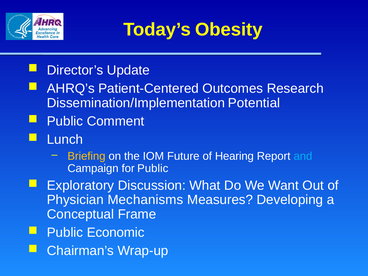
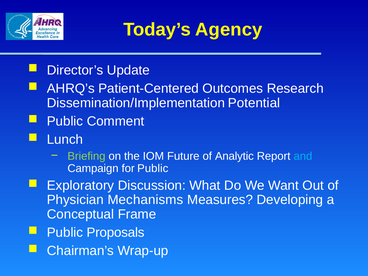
Obesity: Obesity -> Agency
Briefing colour: yellow -> light green
Hearing: Hearing -> Analytic
Economic: Economic -> Proposals
